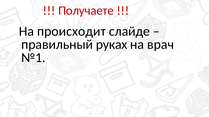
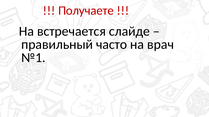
происходит: происходит -> встречается
руках: руках -> часто
